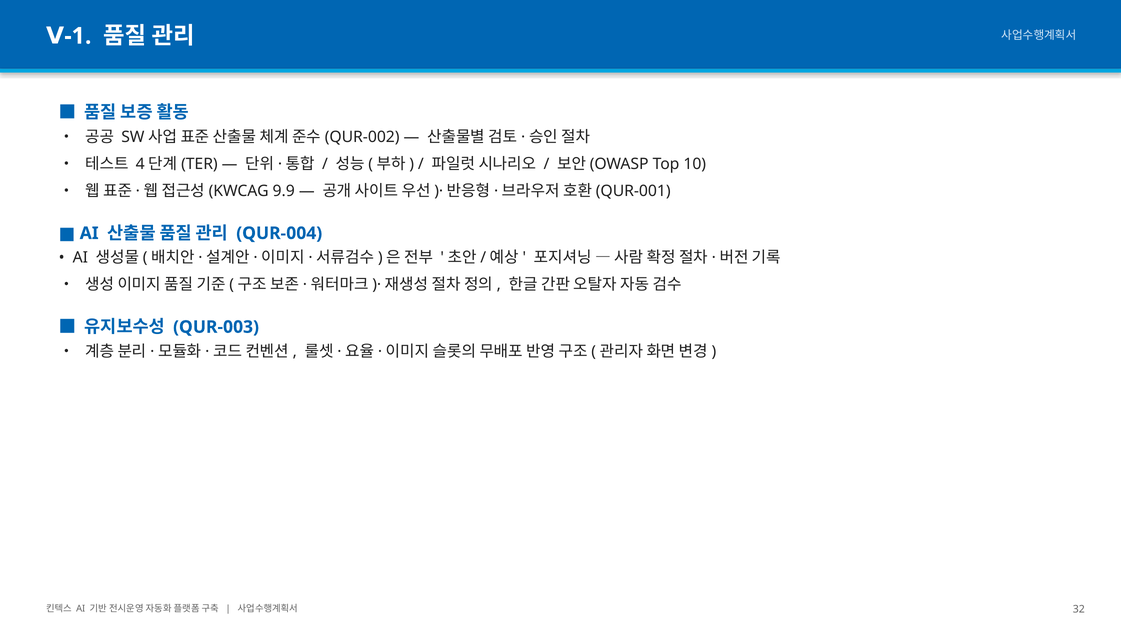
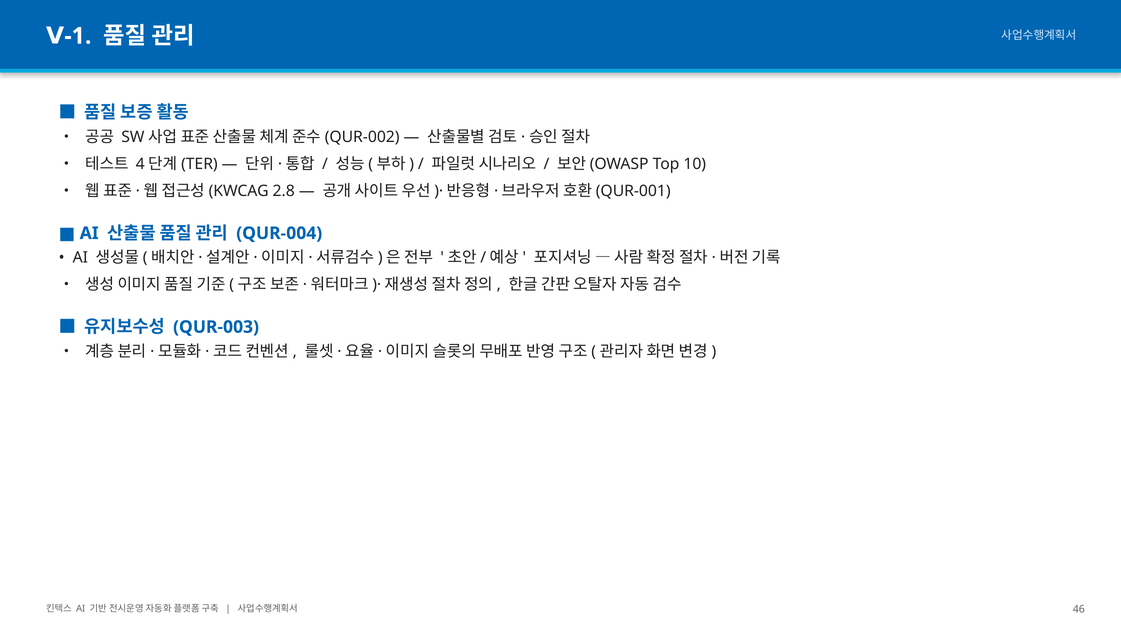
9.9: 9.9 -> 2.8
32: 32 -> 46
